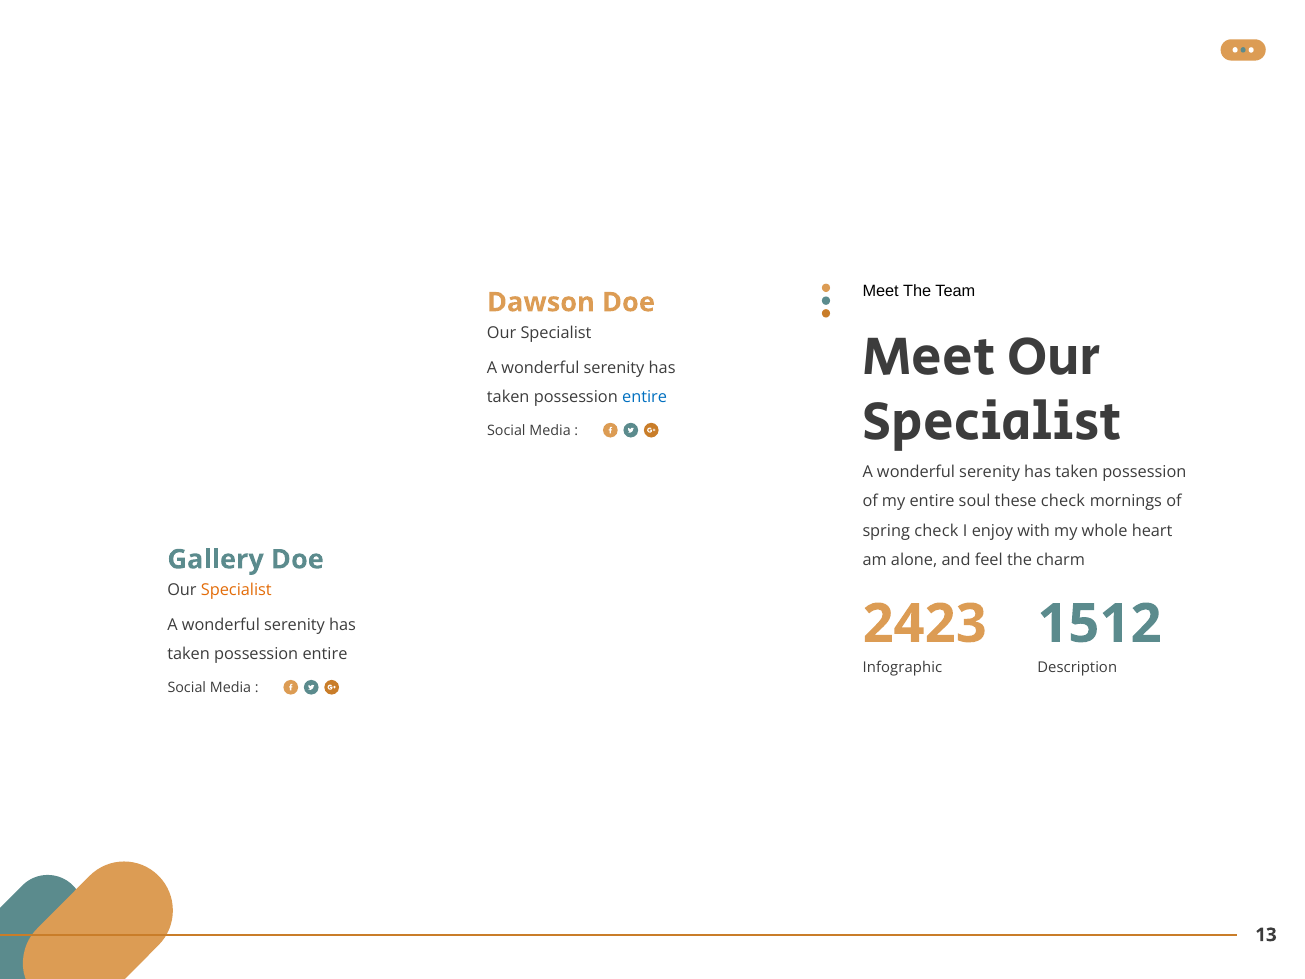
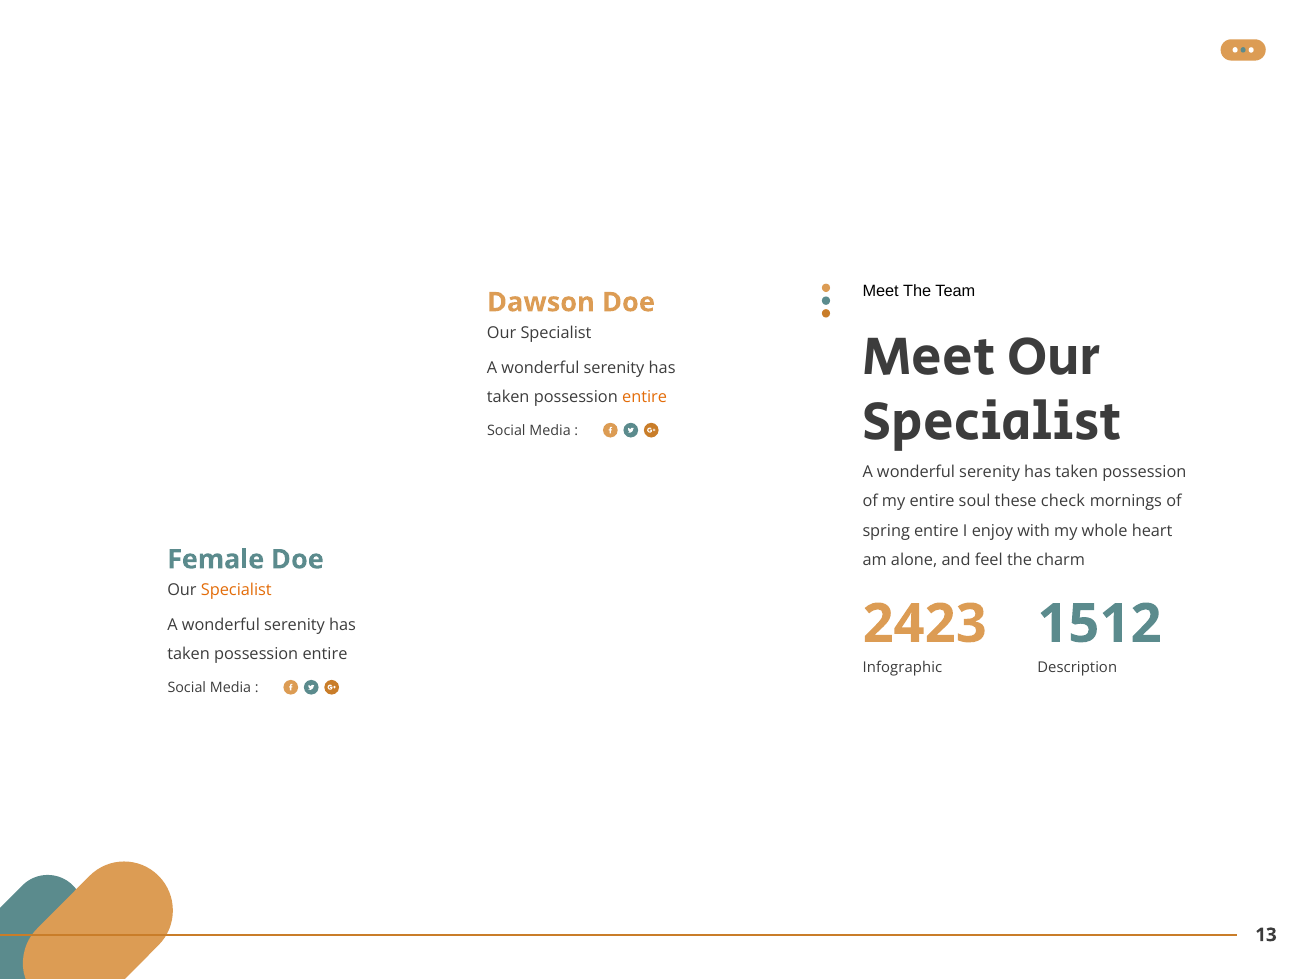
entire at (645, 397) colour: blue -> orange
spring check: check -> entire
Gallery: Gallery -> Female
